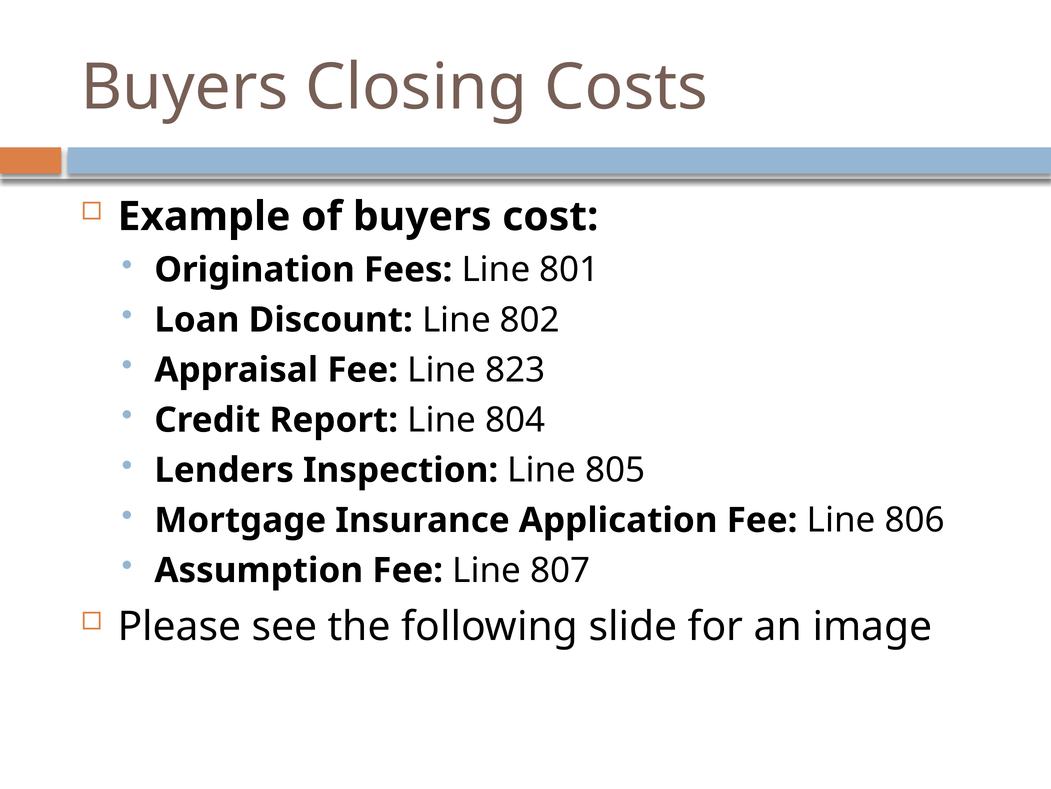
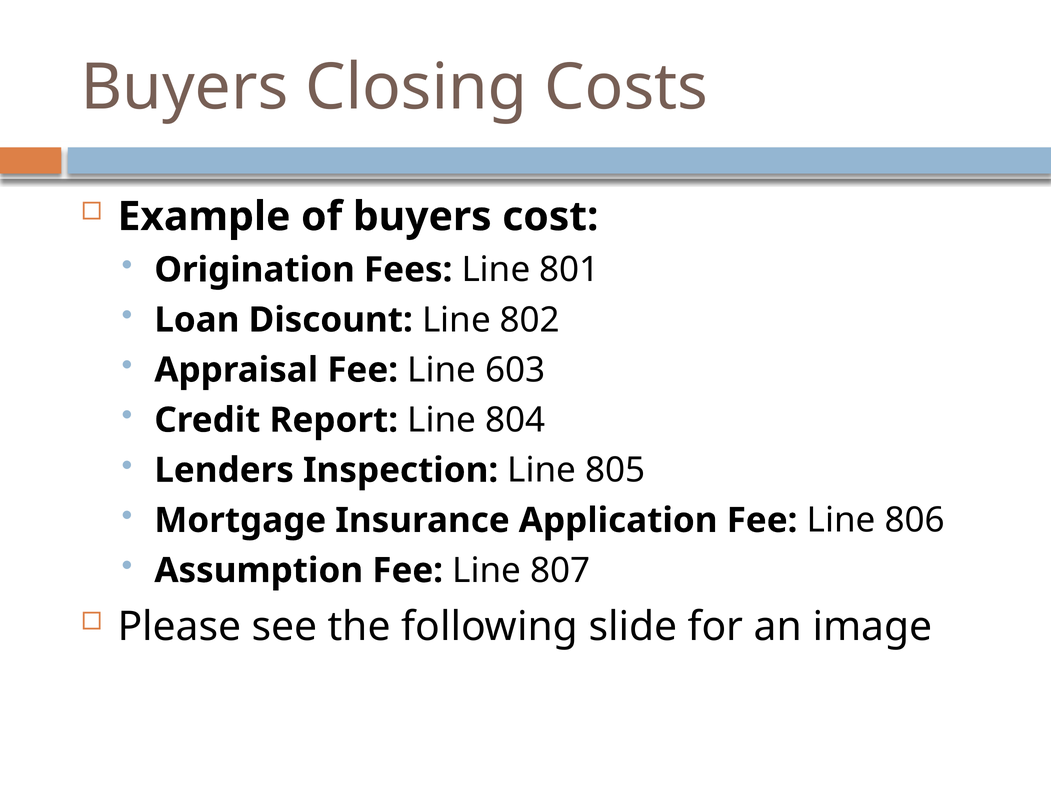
823: 823 -> 603
